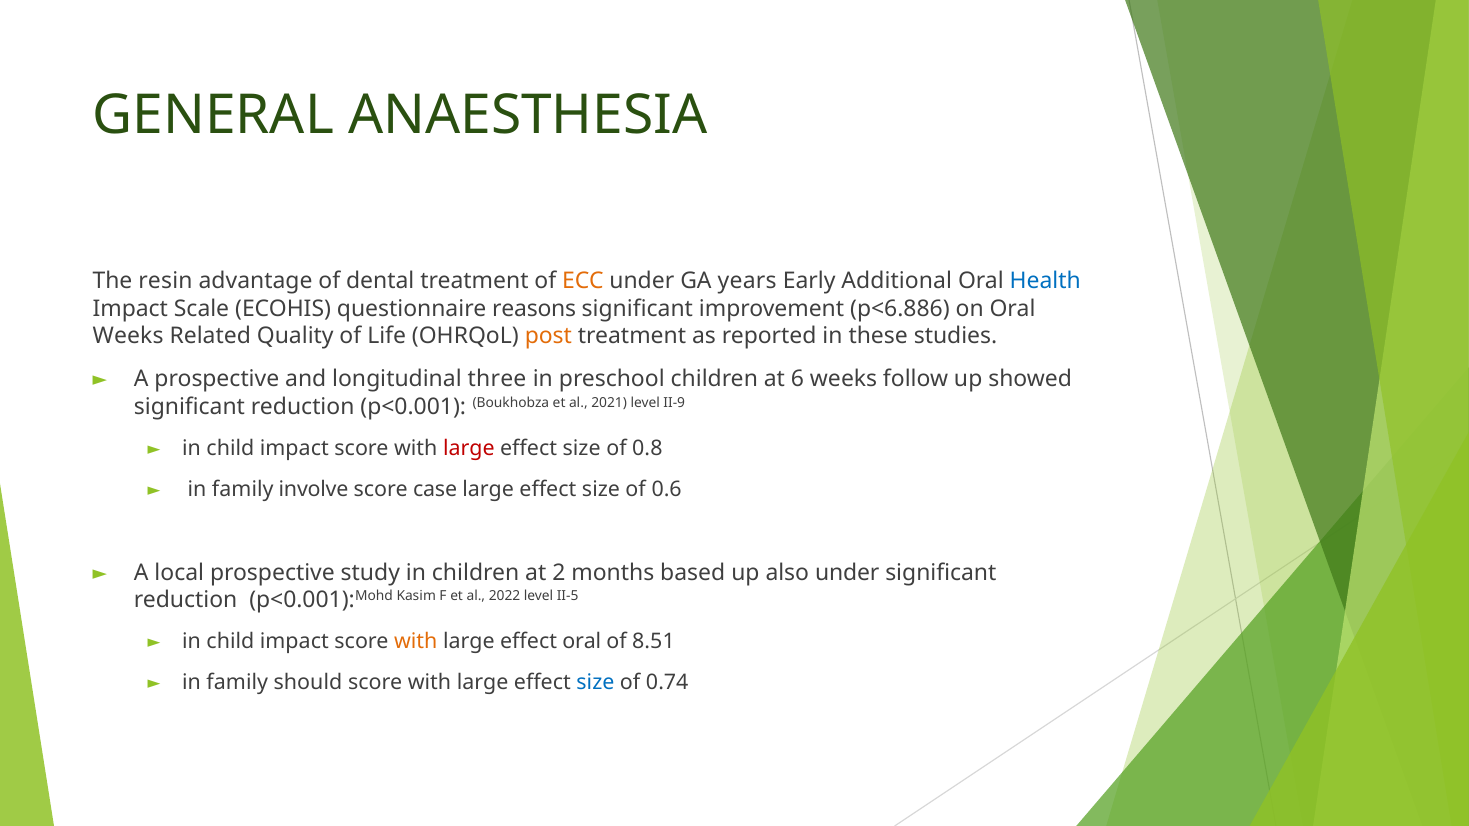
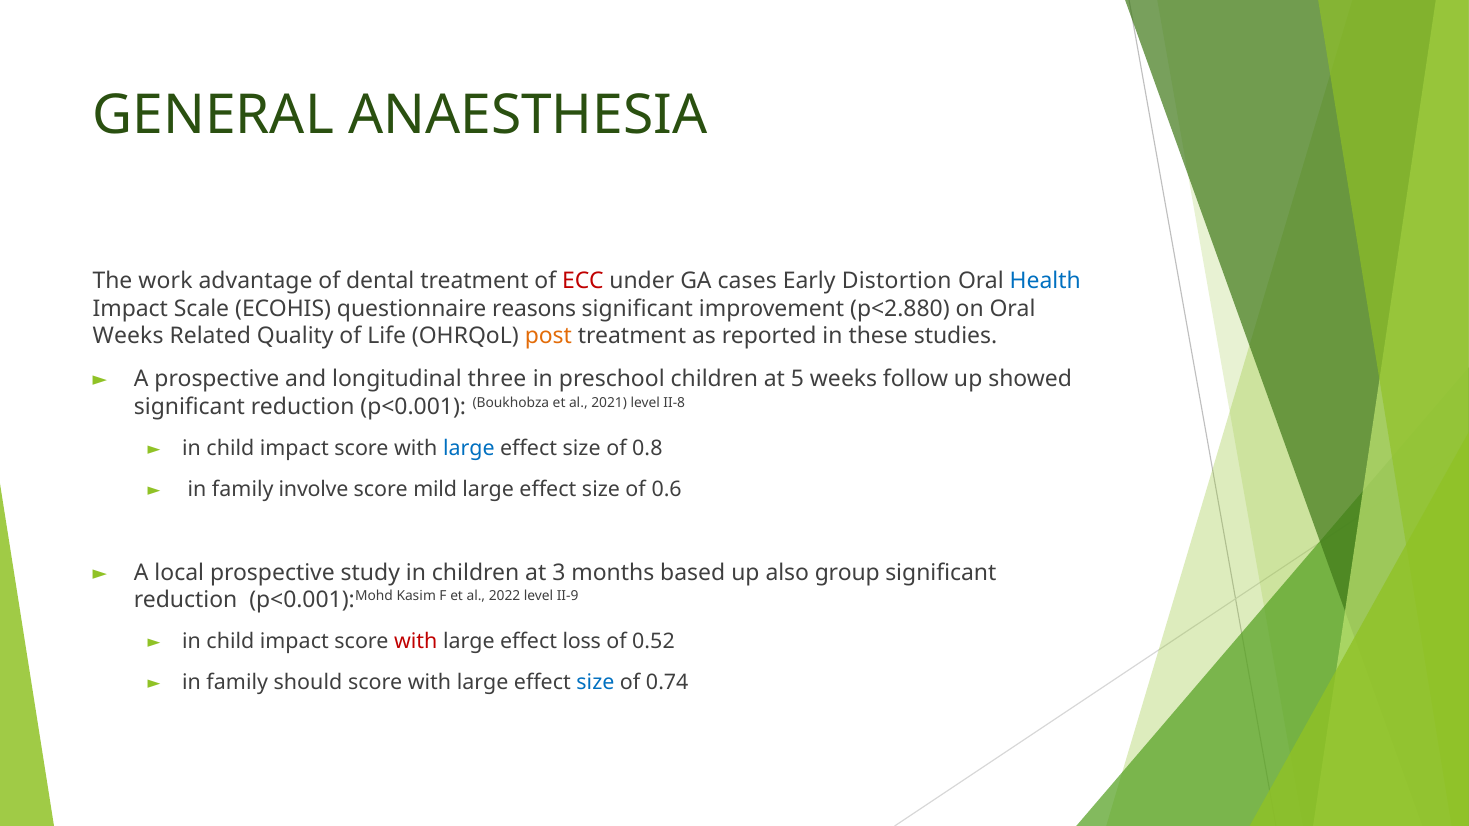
resin: resin -> work
ECC colour: orange -> red
years: years -> cases
Additional: Additional -> Distortion
p<6.886: p<6.886 -> p<2.880
6: 6 -> 5
II-9: II-9 -> II-8
large at (469, 449) colour: red -> blue
case: case -> mild
2: 2 -> 3
also under: under -> group
II-5: II-5 -> II-9
with at (416, 642) colour: orange -> red
effect oral: oral -> loss
8.51: 8.51 -> 0.52
